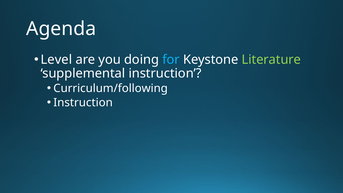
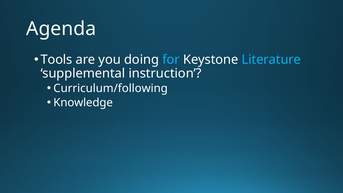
Level: Level -> Tools
Literature colour: light green -> light blue
Instruction at (83, 102): Instruction -> Knowledge
